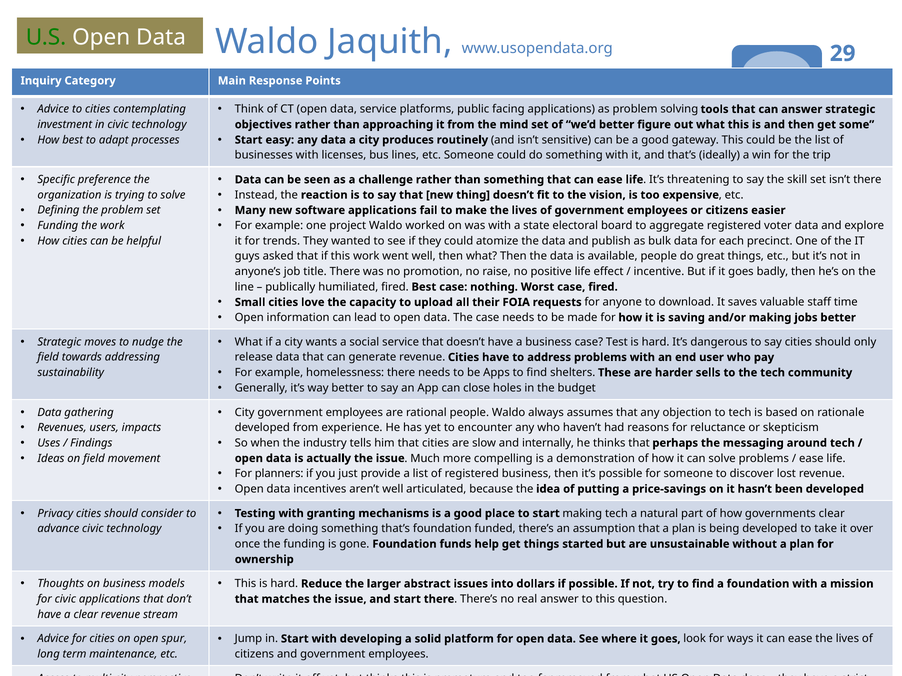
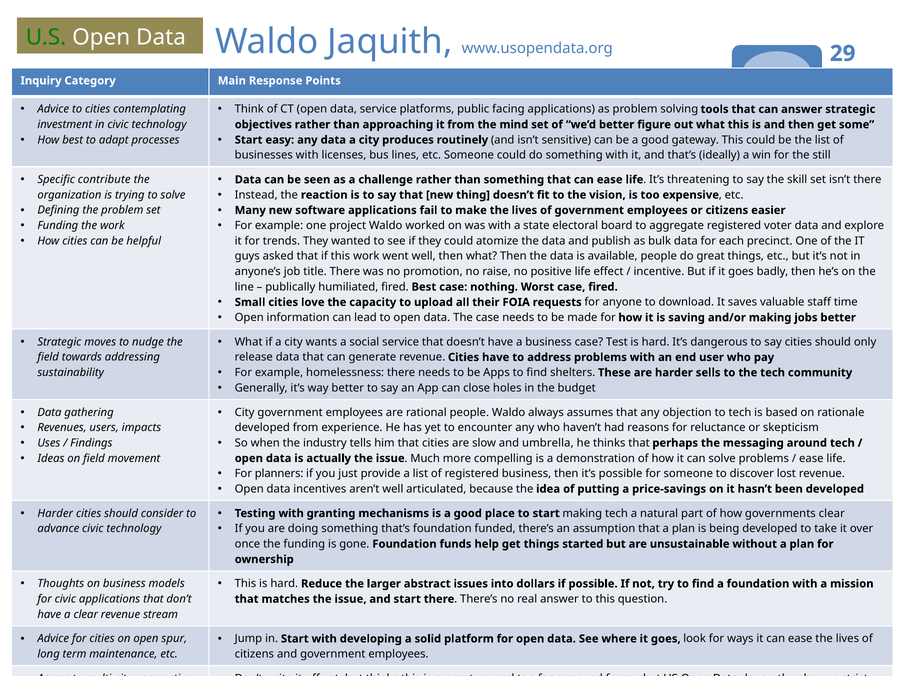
trip: trip -> still
preference: preference -> contribute
internally: internally -> umbrella
Privacy at (55, 514): Privacy -> Harder
